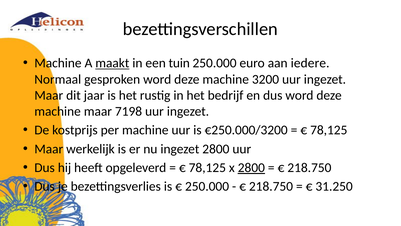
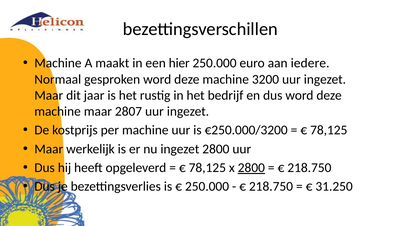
maakt underline: present -> none
tuin: tuin -> hier
7198: 7198 -> 2807
